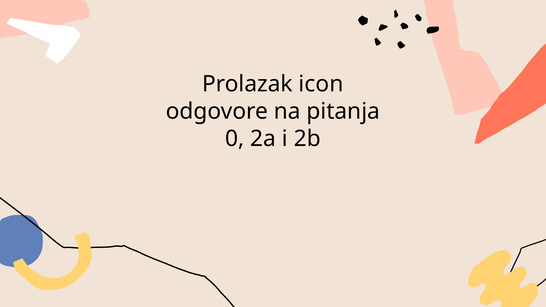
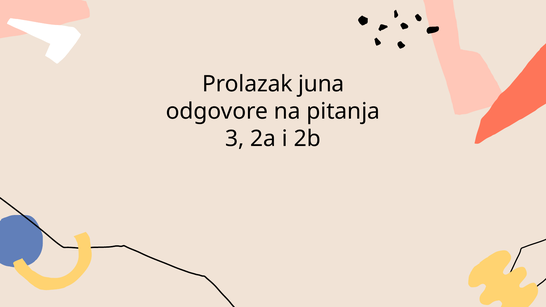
icon: icon -> juna
0: 0 -> 3
